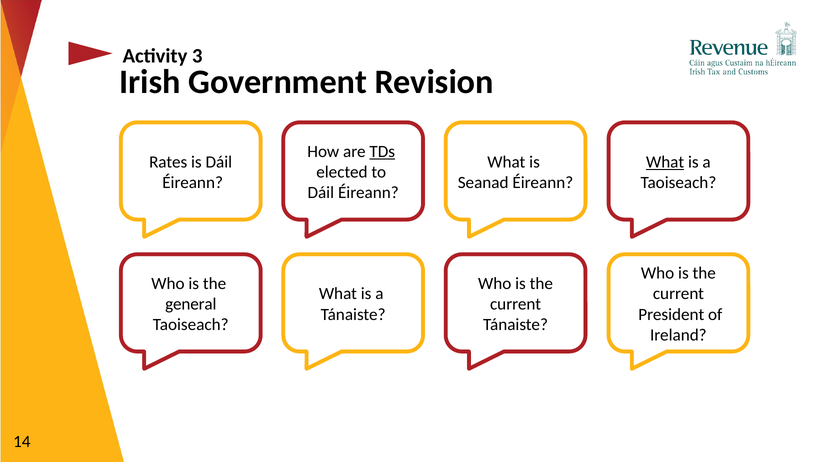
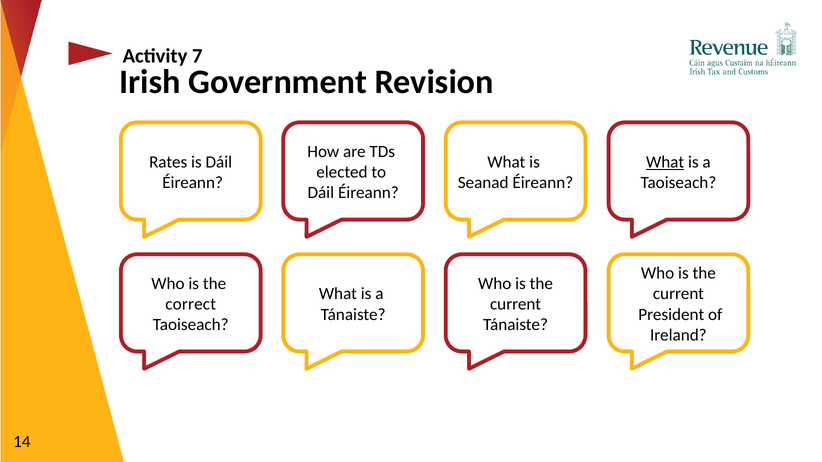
3: 3 -> 7
TDs underline: present -> none
general: general -> correct
